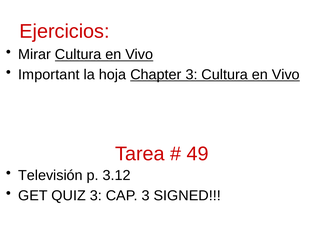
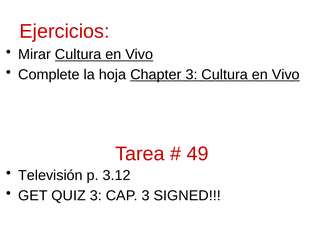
Important: Important -> Complete
